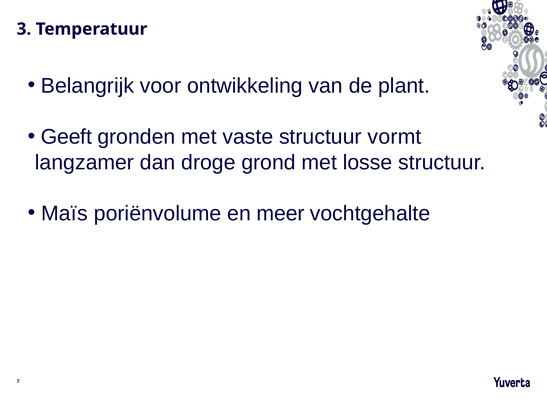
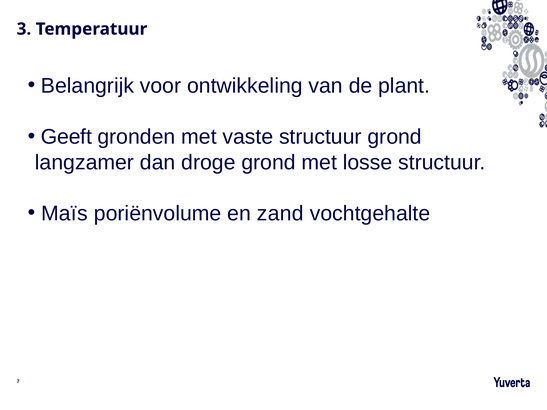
structuur vormt: vormt -> grond
meer: meer -> zand
